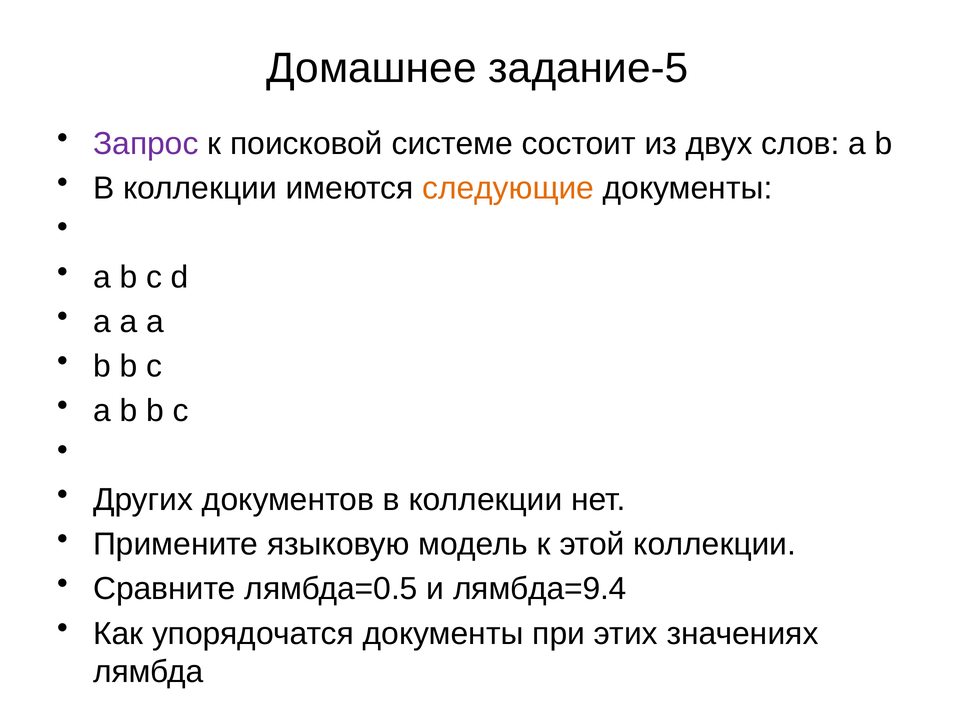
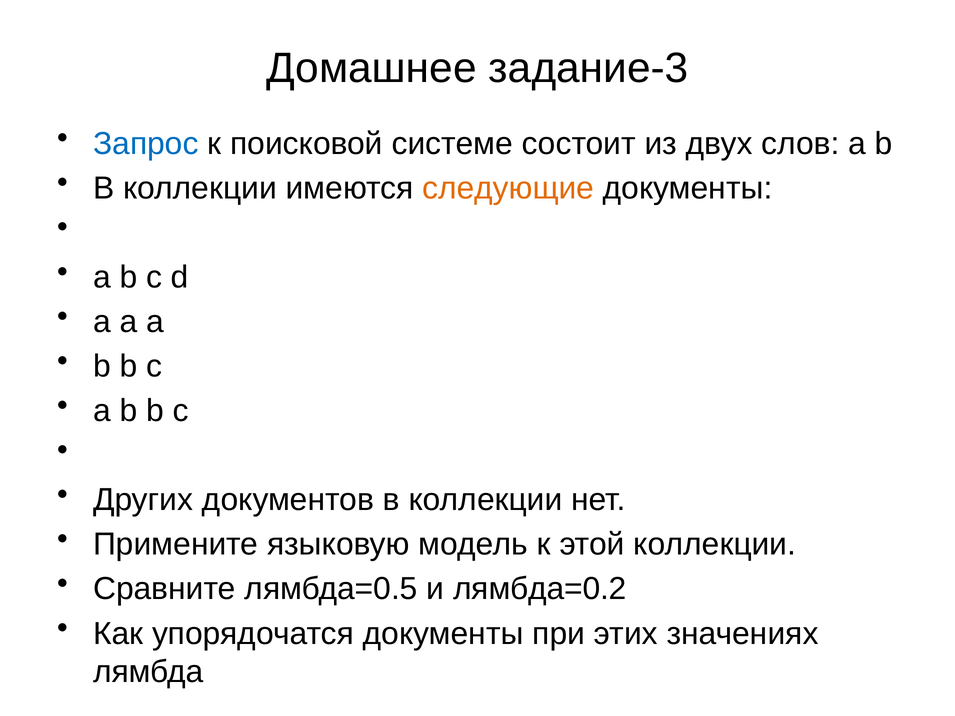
задание-5: задание-5 -> задание-3
Запрос colour: purple -> blue
лямбда=9.4: лямбда=9.4 -> лямбда=0.2
